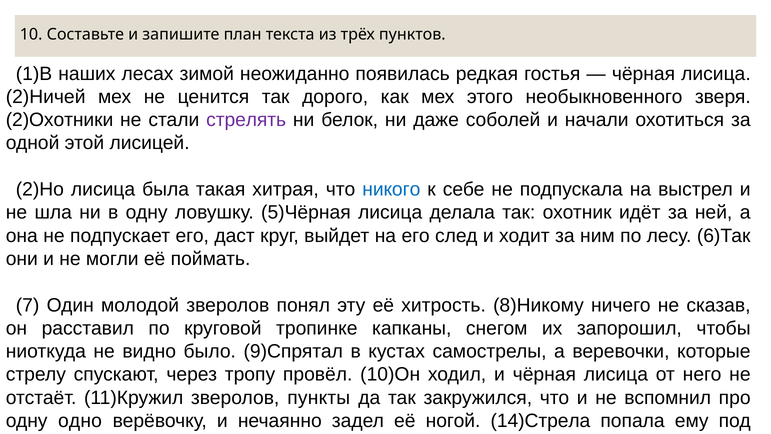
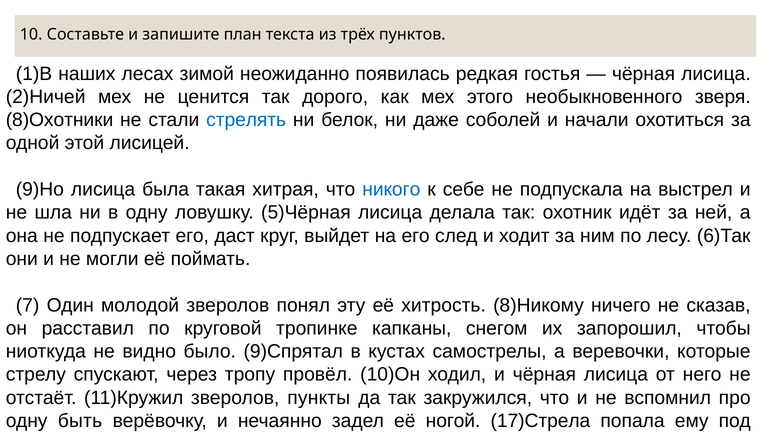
2)Охотники: 2)Охотники -> 8)Охотники
стрелять colour: purple -> blue
2)Но: 2)Но -> 9)Но
одно: одно -> быть
14)Стрела: 14)Стрела -> 17)Стрела
